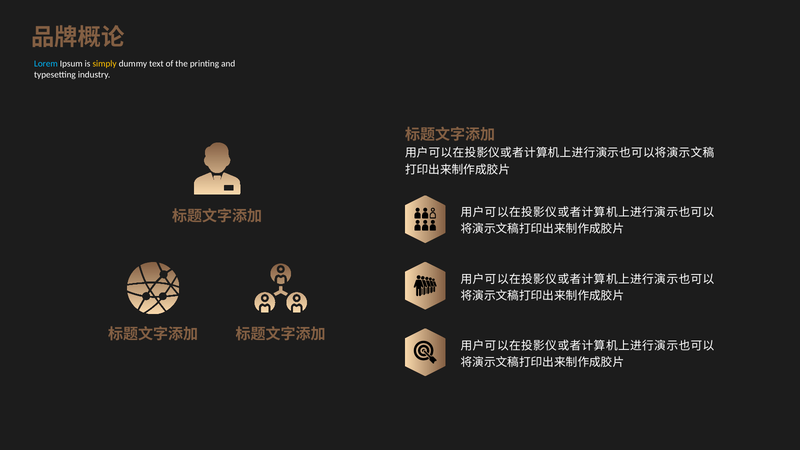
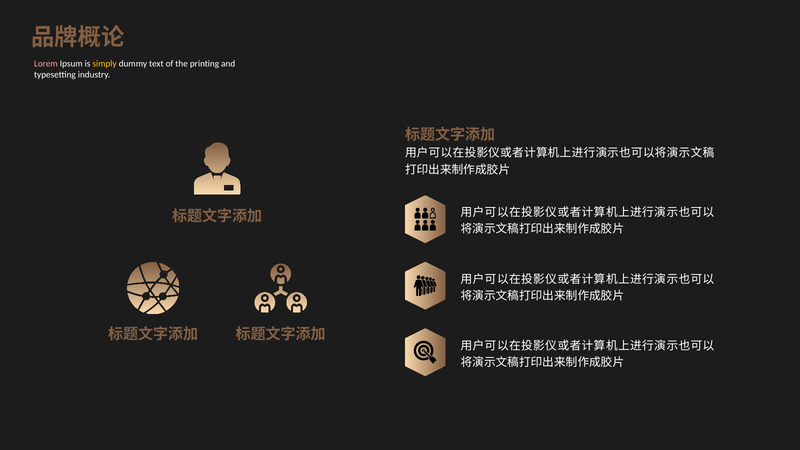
Lorem colour: light blue -> pink
